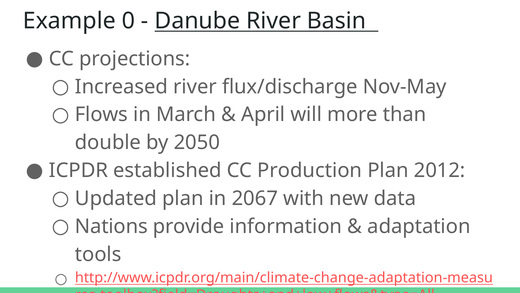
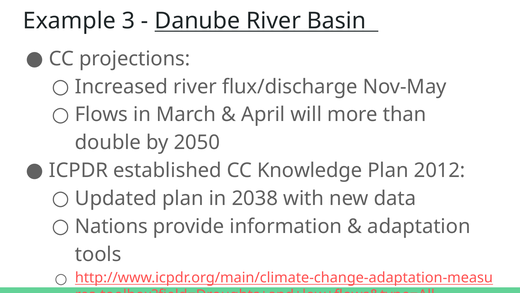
0: 0 -> 3
Production: Production -> Knowledge
2067: 2067 -> 2038
